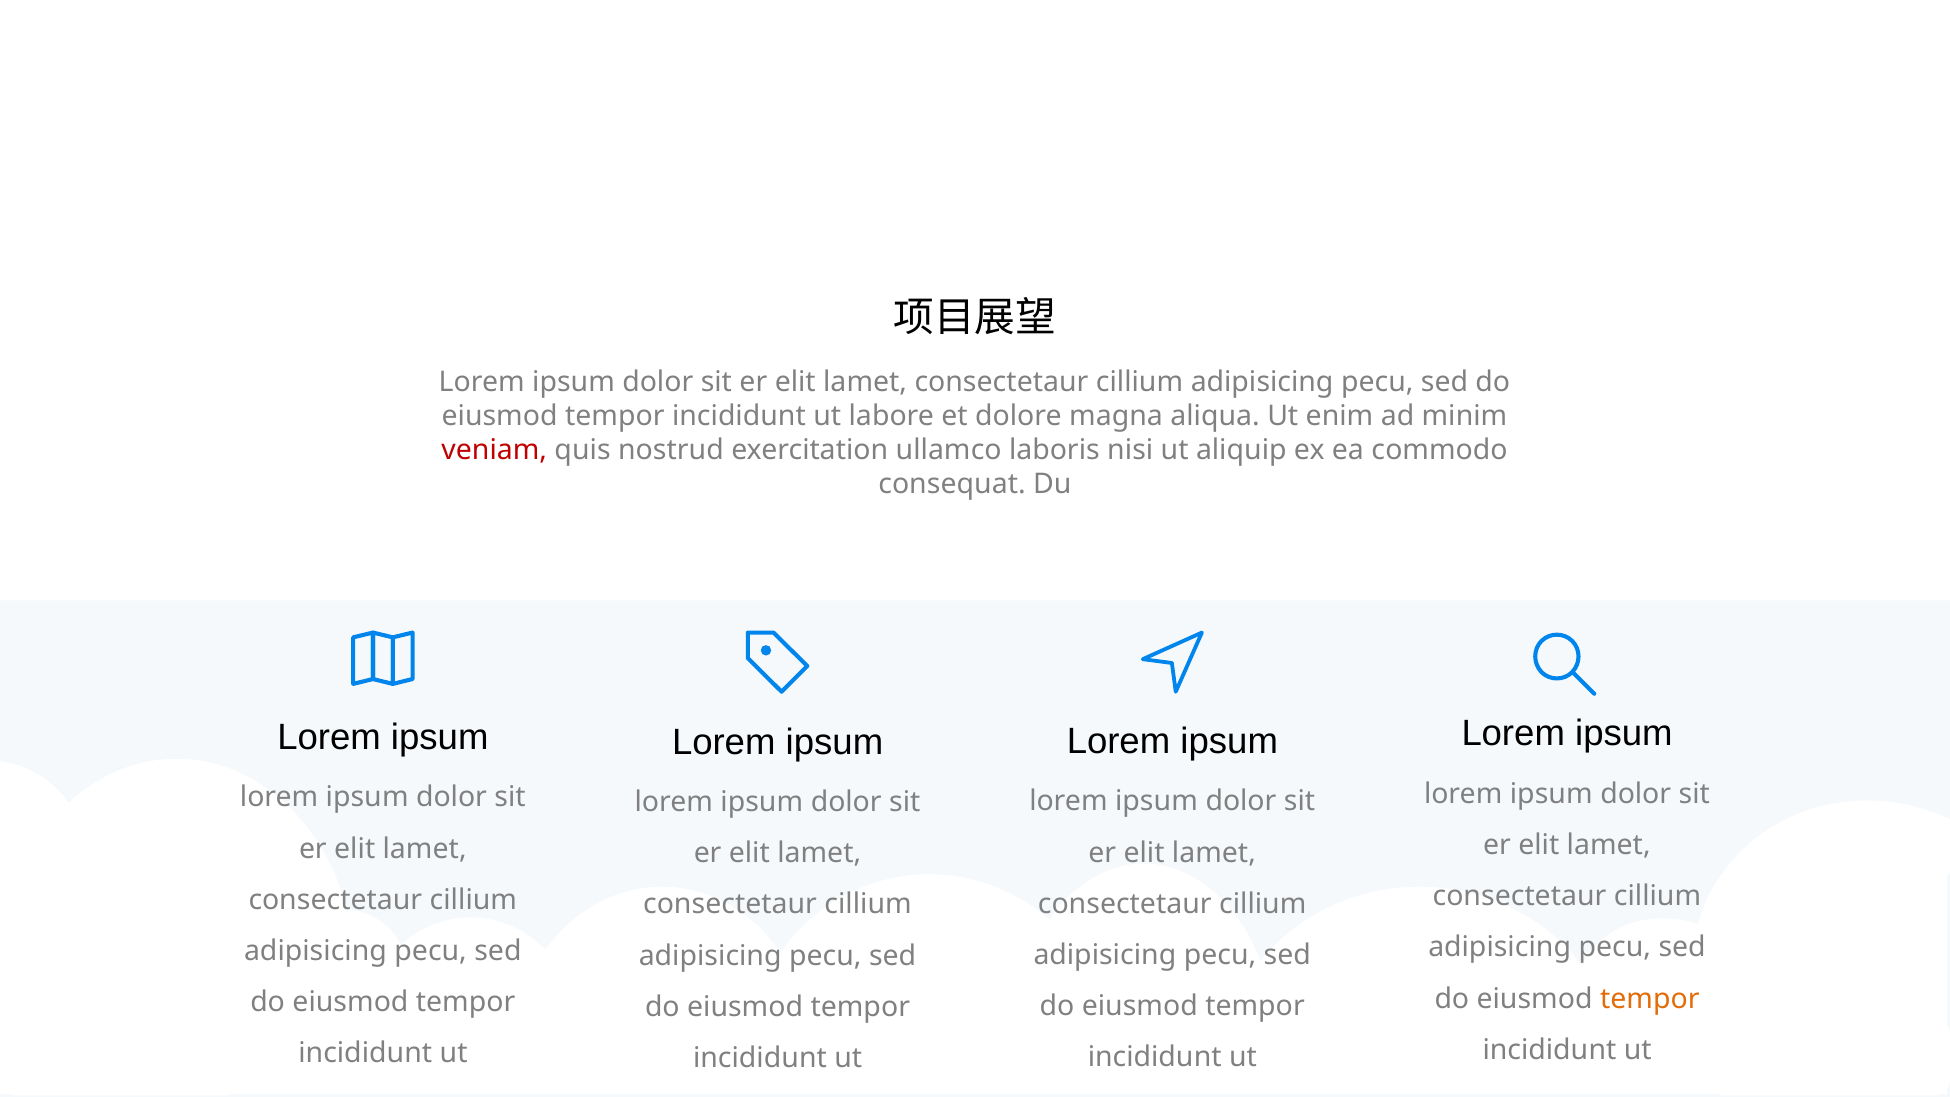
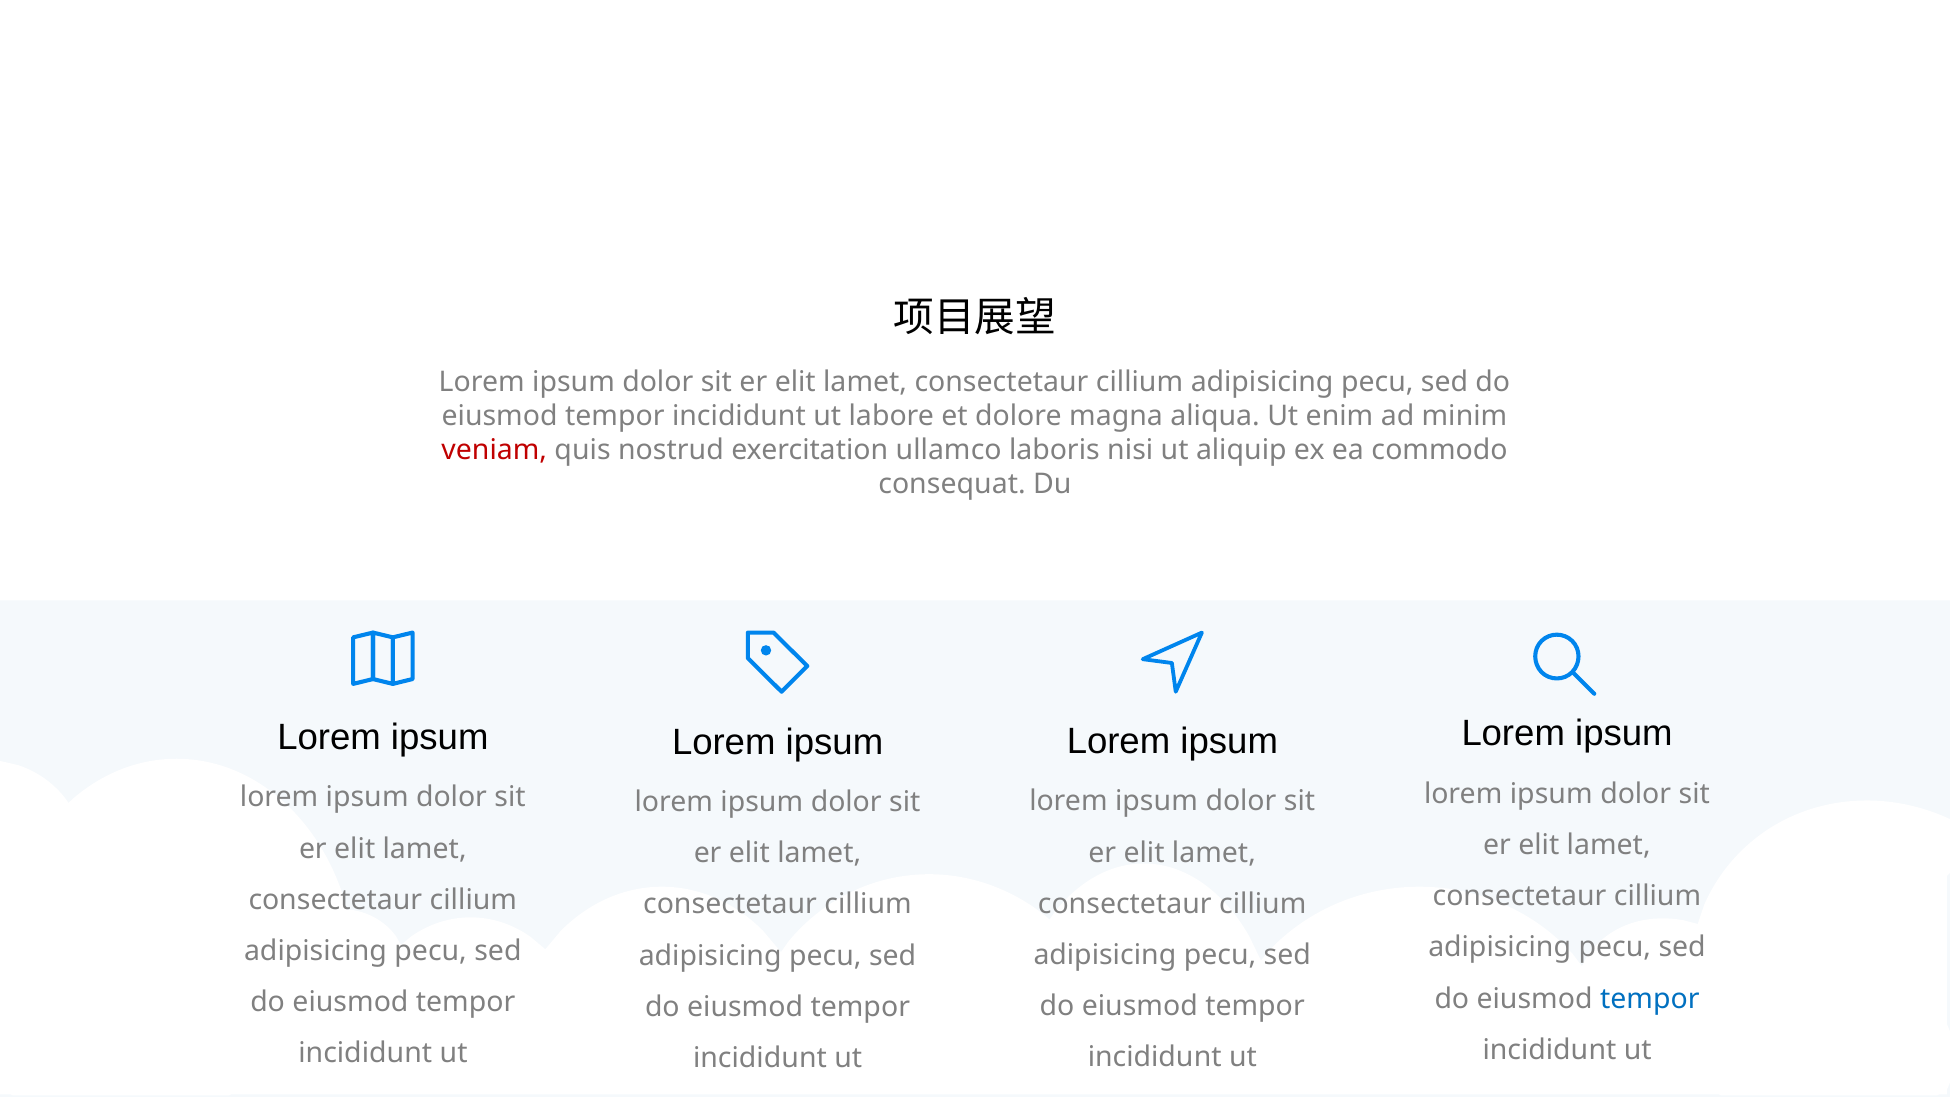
tempor at (1650, 999) colour: orange -> blue
